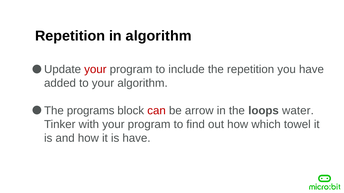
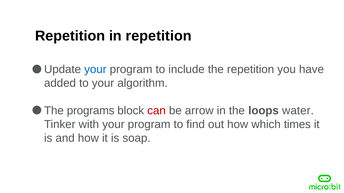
in algorithm: algorithm -> repetition
your at (95, 70) colour: red -> blue
towel: towel -> times
is have: have -> soap
